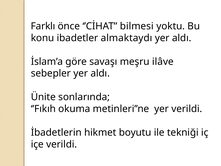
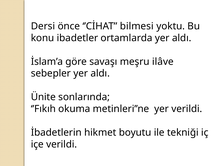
Farklı: Farklı -> Dersi
almaktaydı: almaktaydı -> ortamlarda
